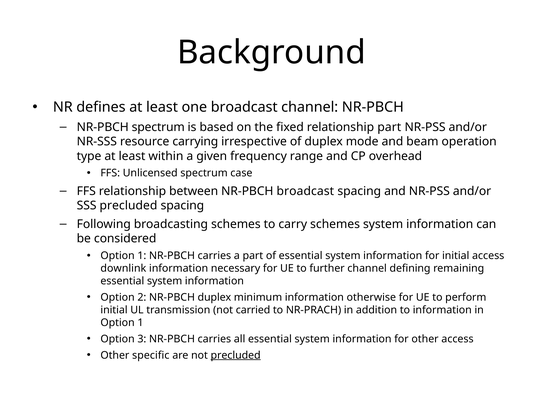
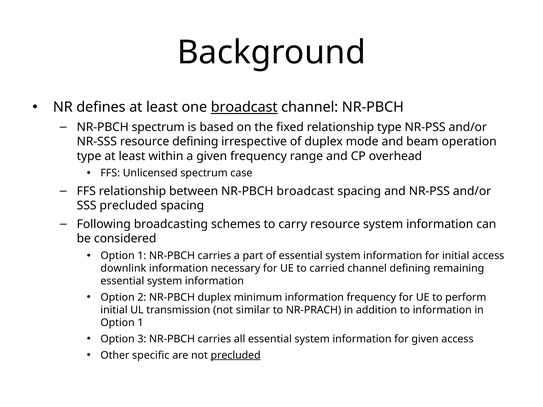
broadcast at (244, 107) underline: none -> present
relationship part: part -> type
resource carrying: carrying -> defining
carry schemes: schemes -> resource
further: further -> carried
information otherwise: otherwise -> frequency
carried: carried -> similar
for other: other -> given
